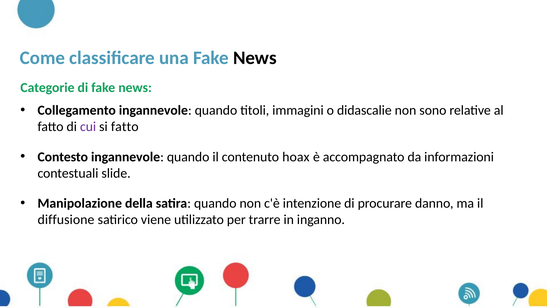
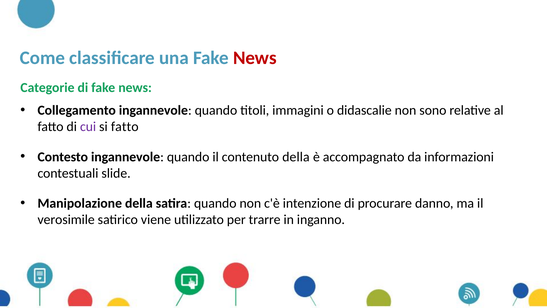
News at (255, 58) colour: black -> red
contenuto hoax: hoax -> della
diffusione: diffusione -> verosimile
